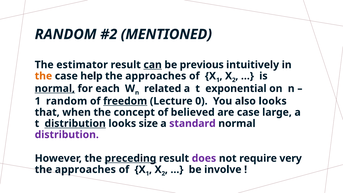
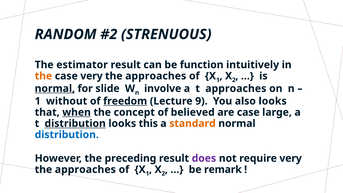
MENTIONED: MENTIONED -> STRENUOUS
can underline: present -> none
previous: previous -> function
case help: help -> very
each: each -> slide
related: related -> involve
t exponential: exponential -> approaches
1 random: random -> without
0: 0 -> 9
when underline: none -> present
size: size -> this
standard colour: purple -> orange
distribution at (67, 135) colour: purple -> blue
preceding underline: present -> none
involve: involve -> remark
